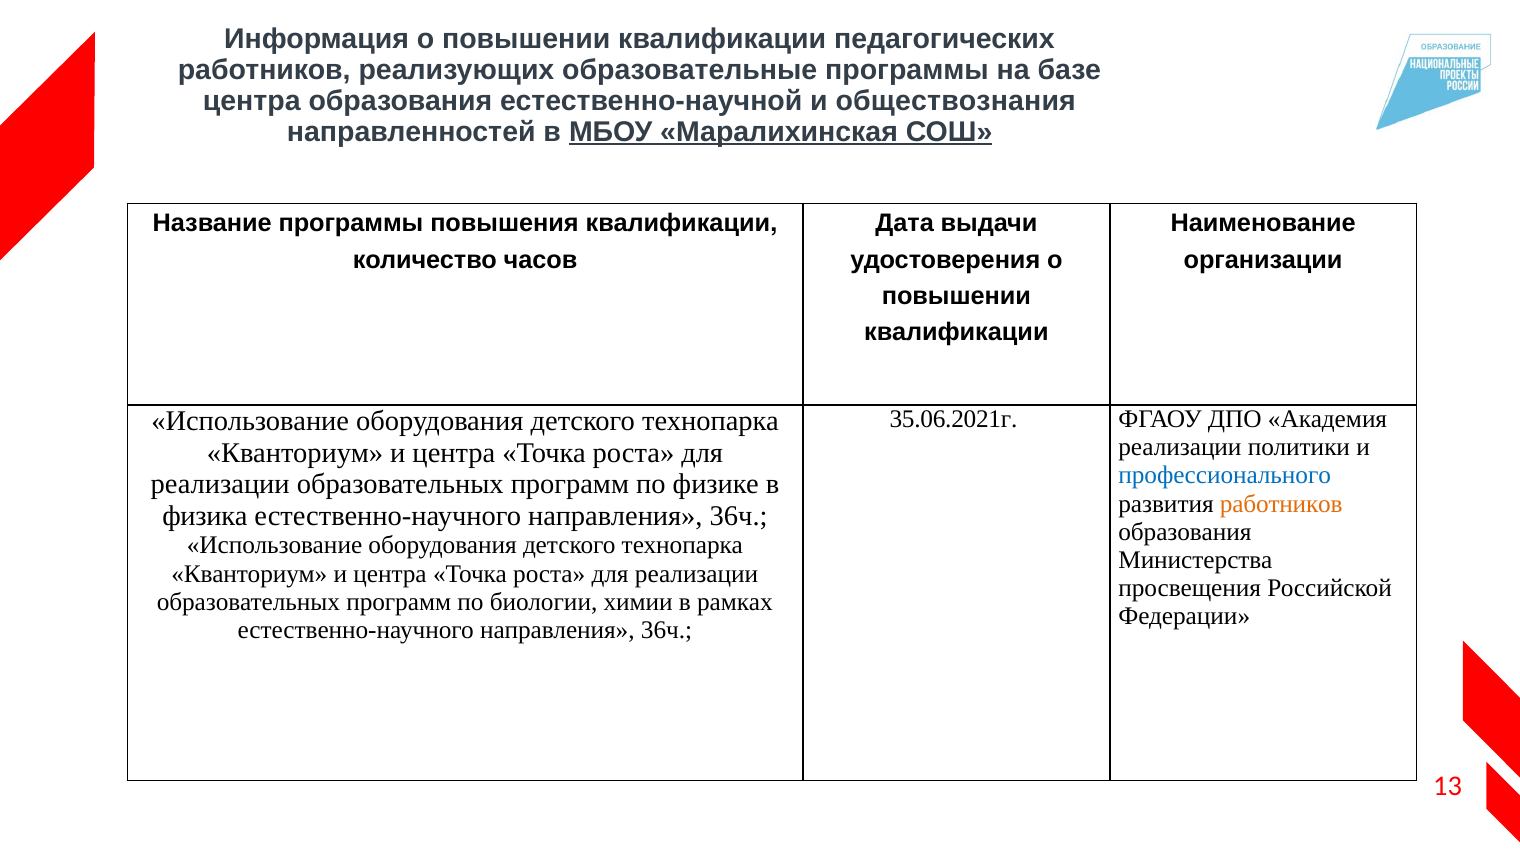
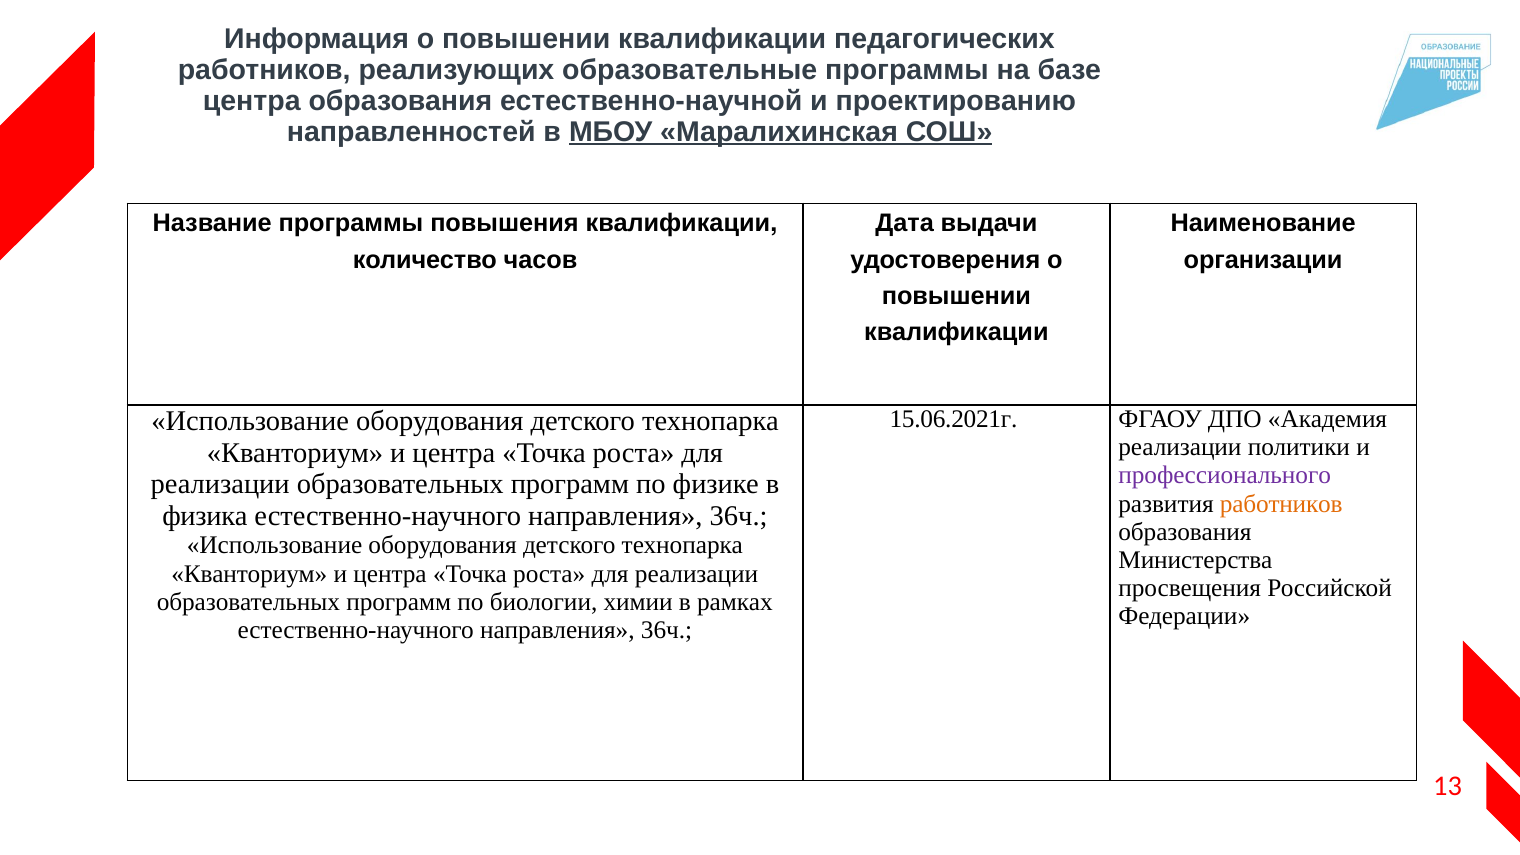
обществознания: обществознания -> проектированию
35.06.2021г: 35.06.2021г -> 15.06.2021г
профессионального colour: blue -> purple
